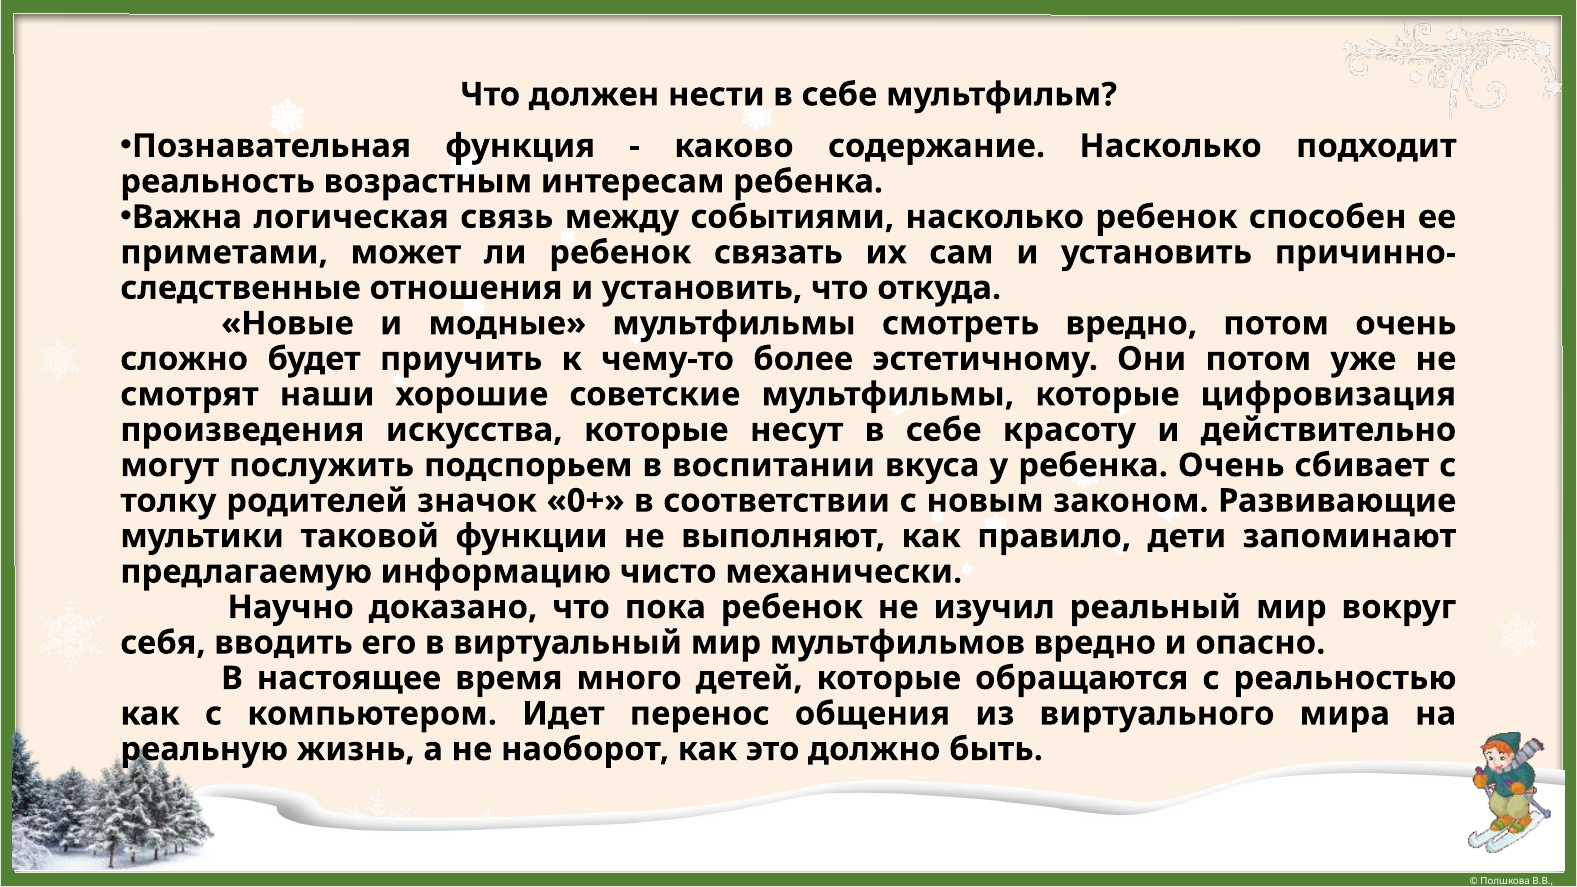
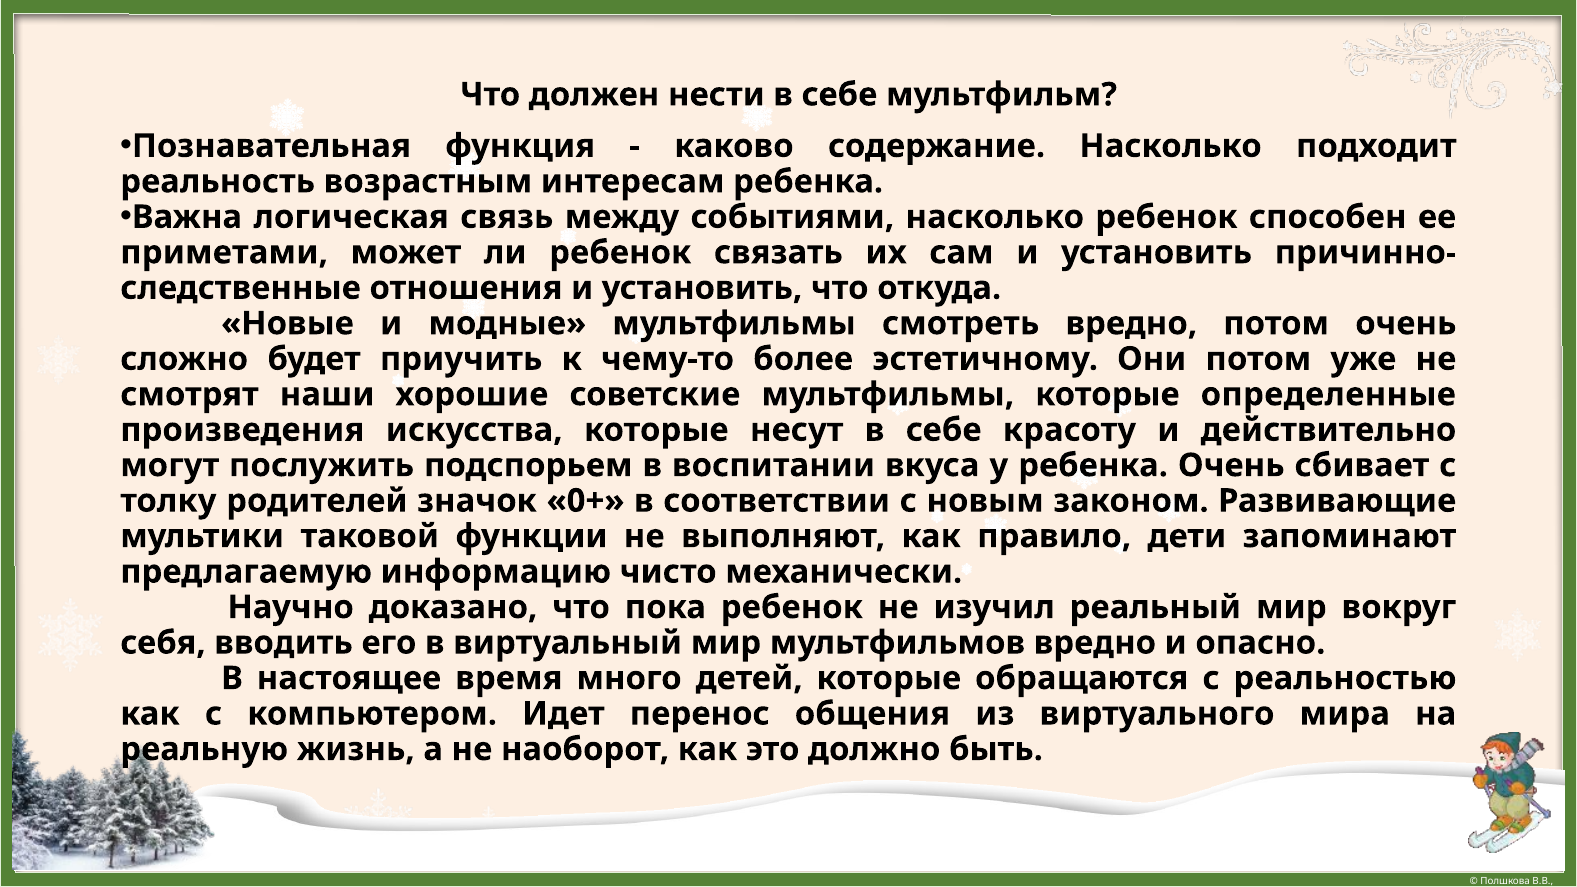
цифровизация: цифровизация -> определенные
